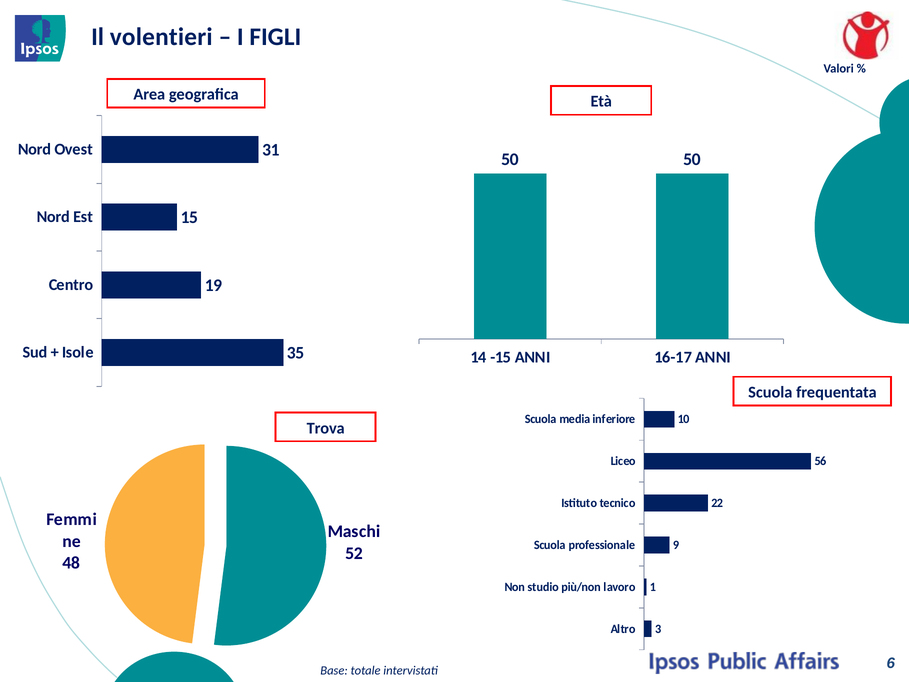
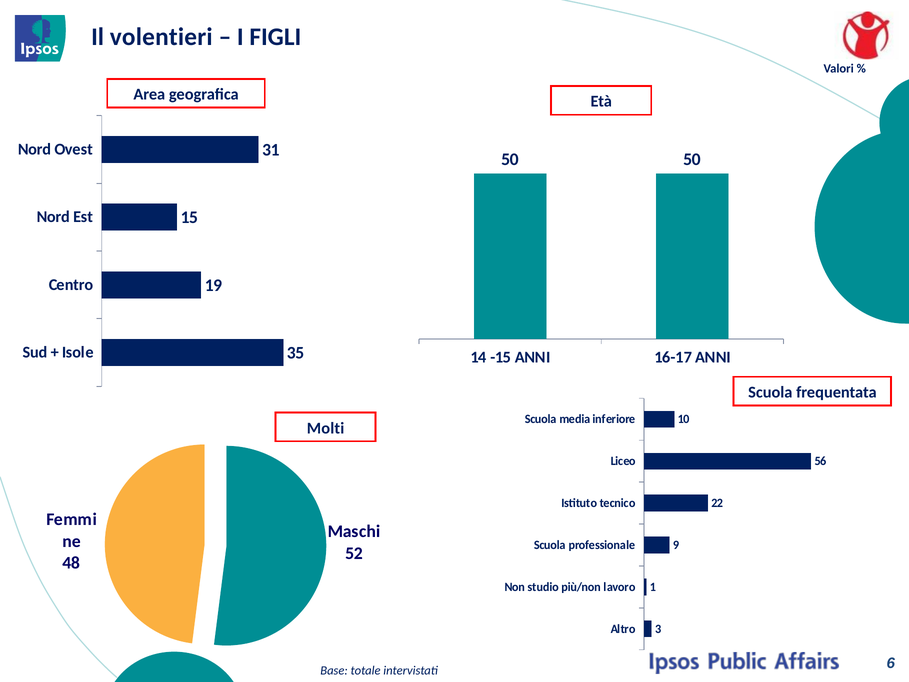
Trova: Trova -> Molti
